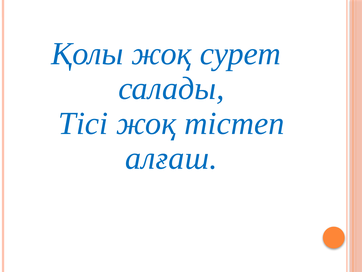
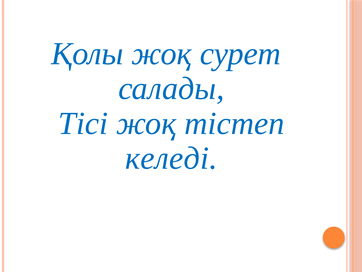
алғаш: алғаш -> келеді
